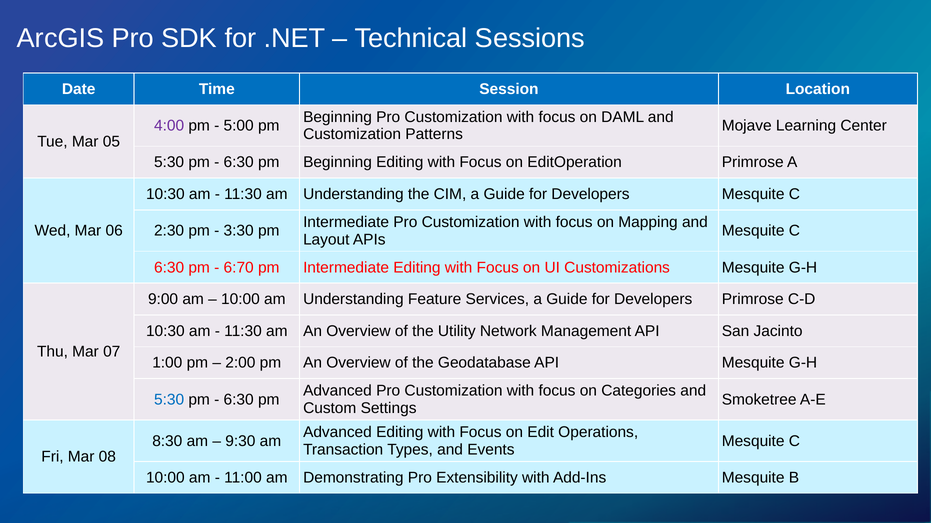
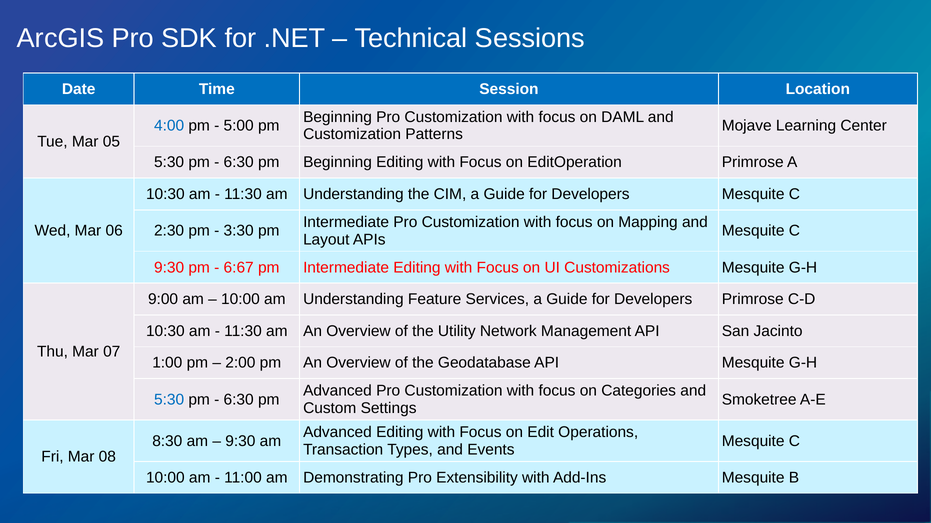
4:00 colour: purple -> blue
6:30 at (169, 268): 6:30 -> 9:30
6:70: 6:70 -> 6:67
